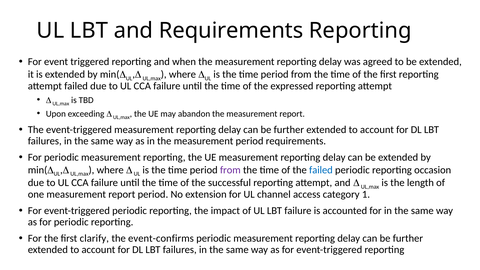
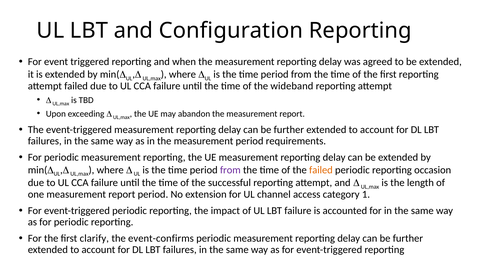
and Requirements: Requirements -> Configuration
expressed: expressed -> wideband
failed at (321, 170) colour: blue -> orange
